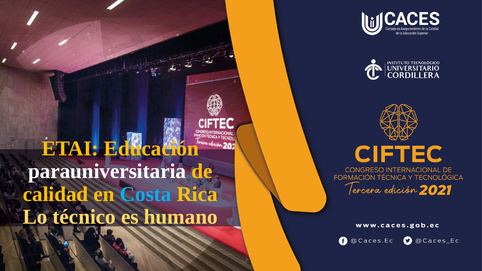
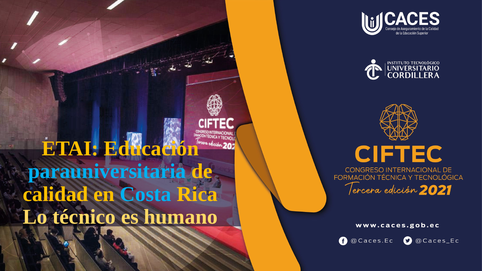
parauniversitaria colour: white -> light blue
